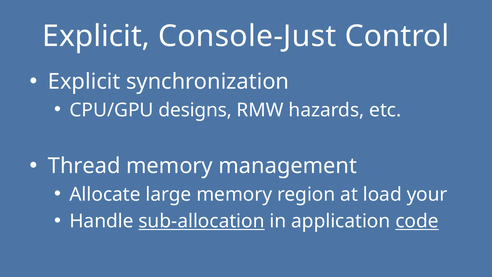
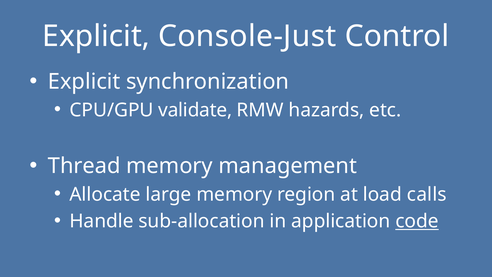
designs: designs -> validate
your: your -> calls
sub-allocation underline: present -> none
